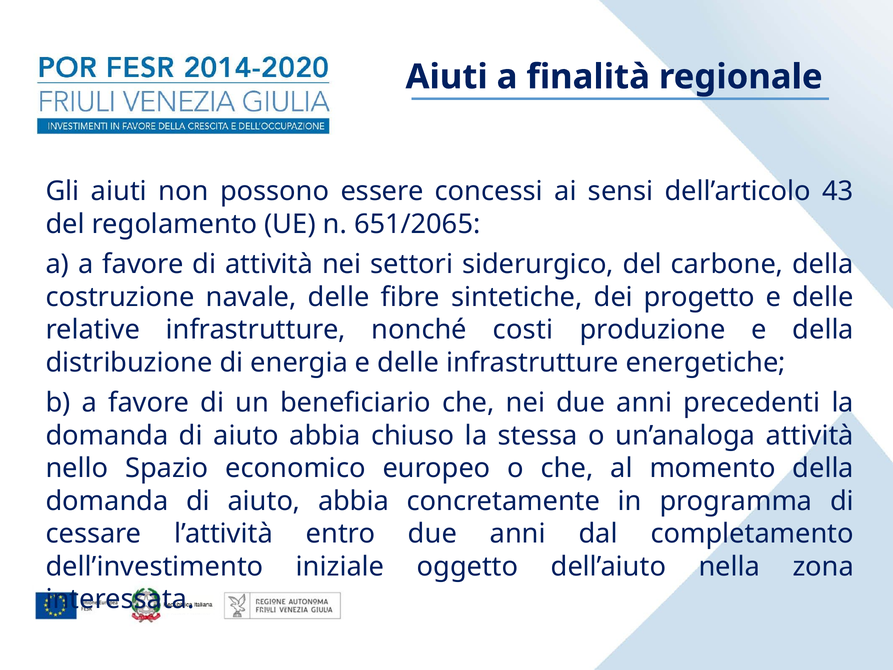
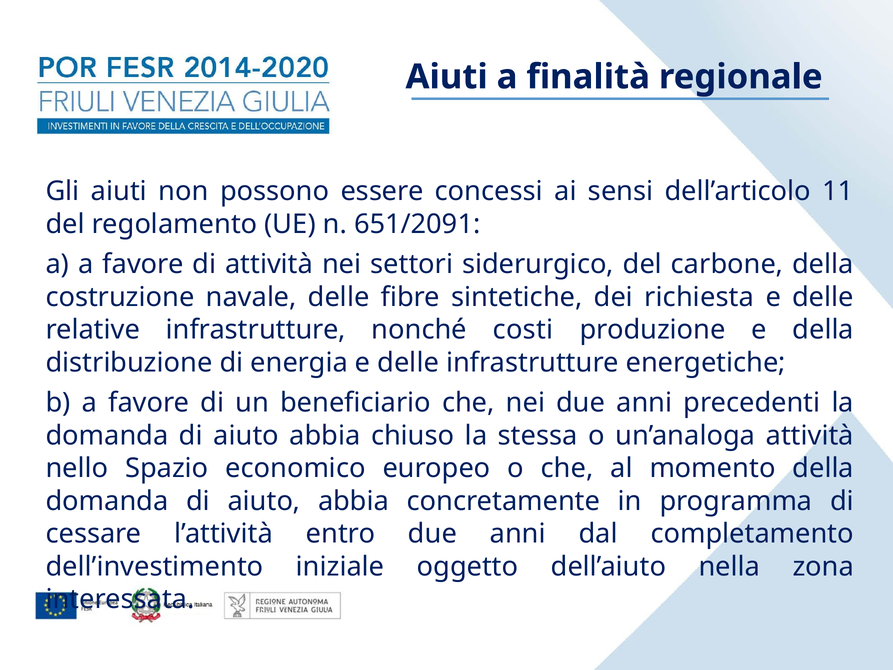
43: 43 -> 11
651/2065: 651/2065 -> 651/2091
progetto: progetto -> richiesta
